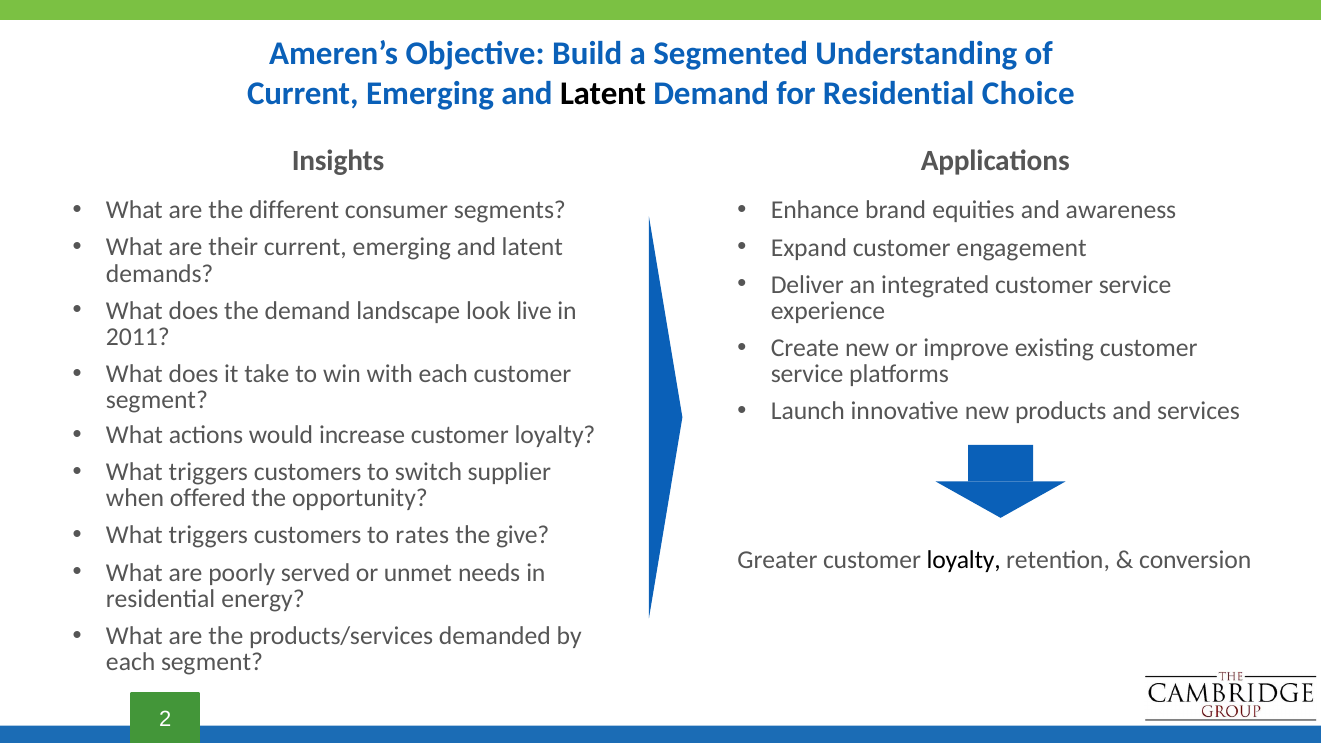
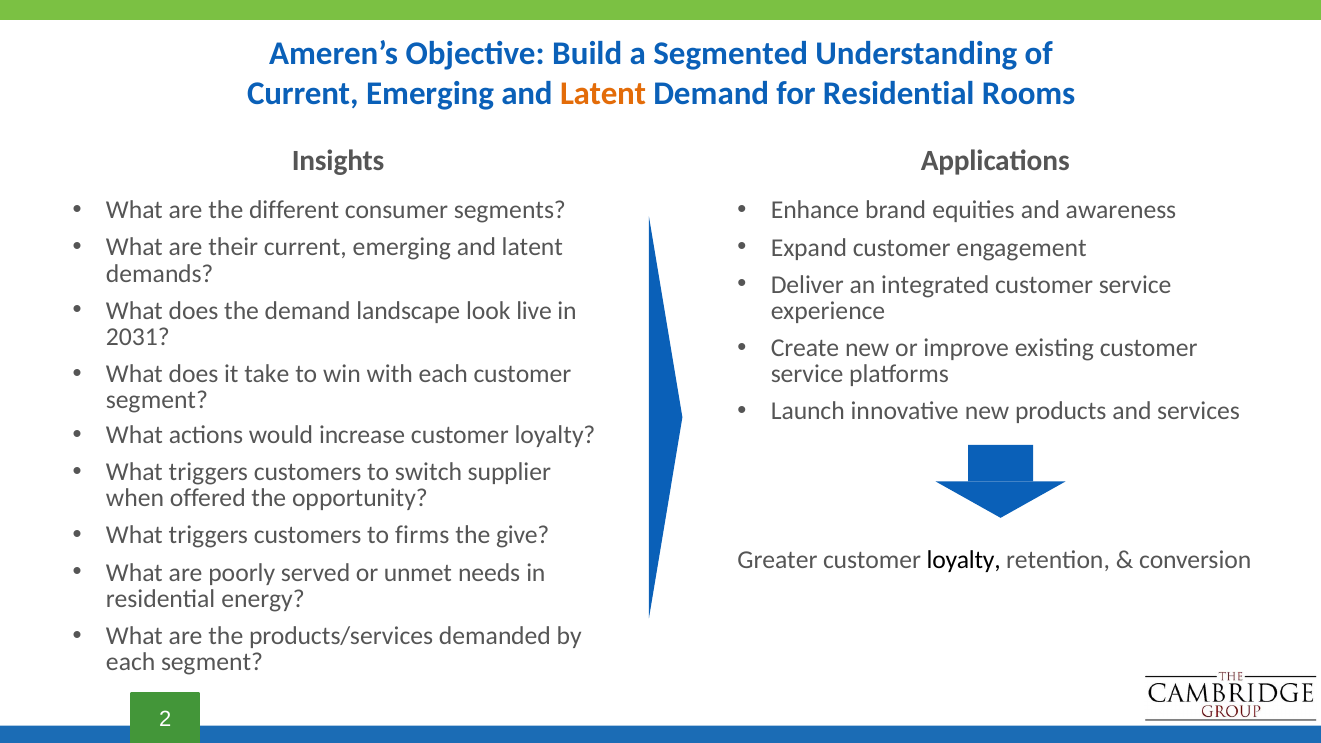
Latent at (603, 93) colour: black -> orange
Choice: Choice -> Rooms
2011: 2011 -> 2031
rates: rates -> firms
